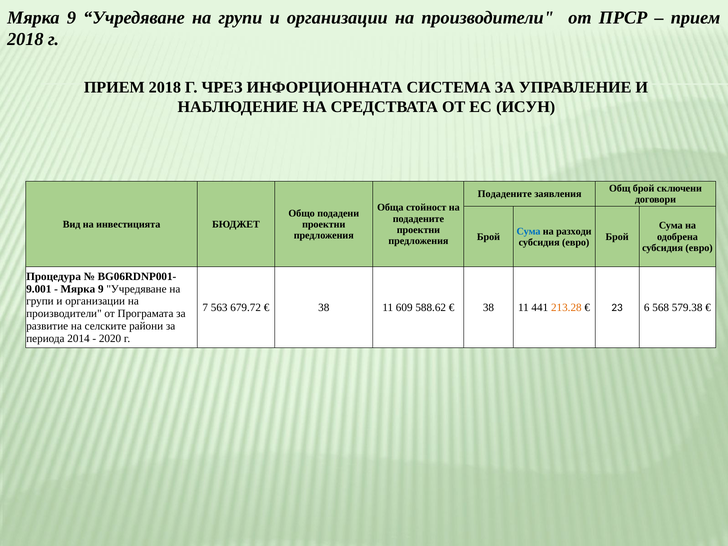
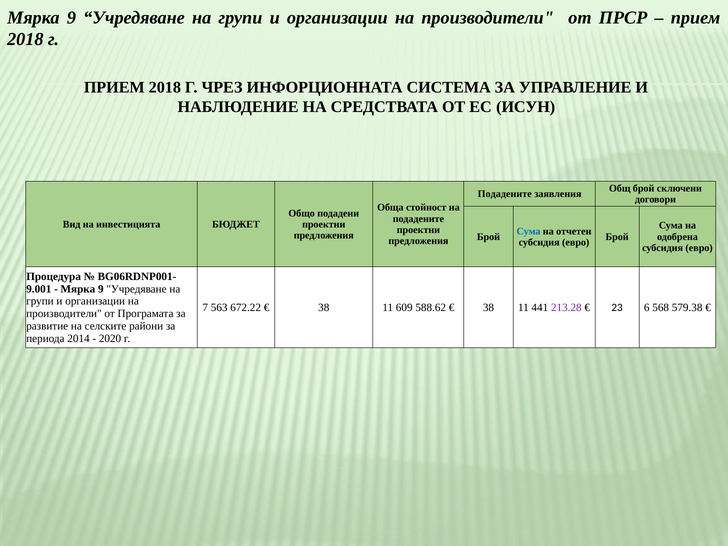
разходи: разходи -> отчетен
679.72: 679.72 -> 672.22
213.28 colour: orange -> purple
